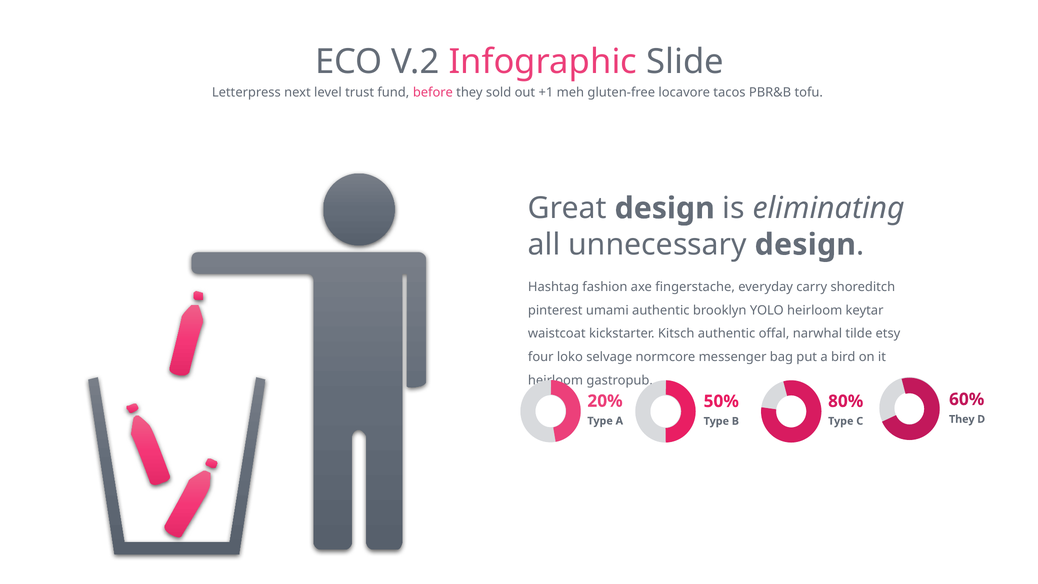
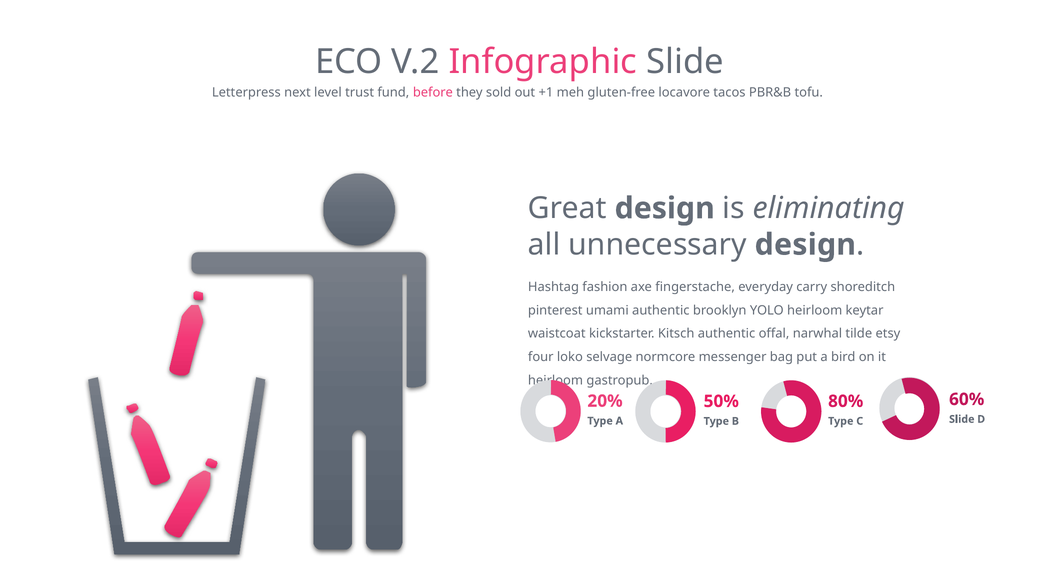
They at (962, 419): They -> Slide
